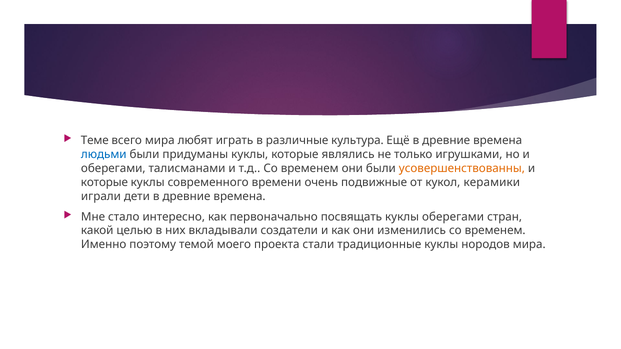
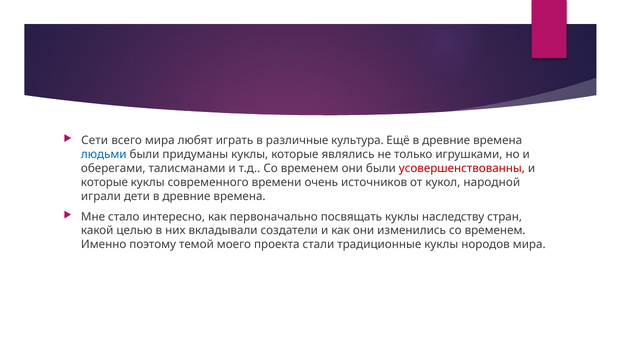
Теме: Теме -> Сети
усовершенствованны colour: orange -> red
подвижные: подвижные -> источников
керамики: керамики -> народной
куклы оберегами: оберегами -> наследству
